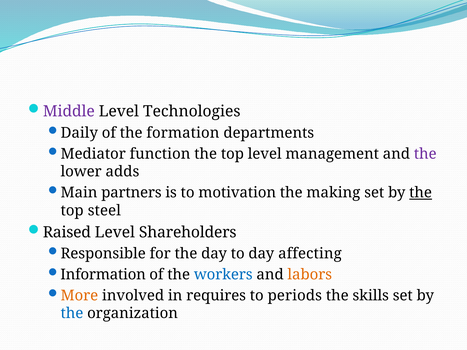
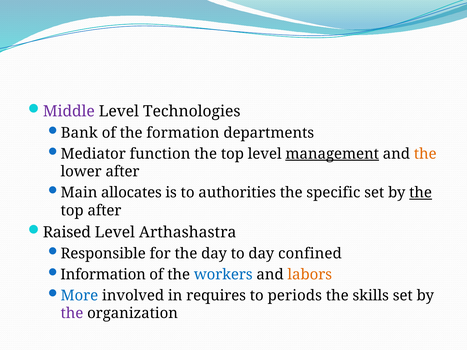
Daily: Daily -> Bank
management underline: none -> present
the at (425, 154) colour: purple -> orange
lower adds: adds -> after
partners: partners -> allocates
motivation: motivation -> authorities
making: making -> specific
top steel: steel -> after
Shareholders: Shareholders -> Arthashastra
affecting: affecting -> confined
More colour: orange -> blue
the at (72, 314) colour: blue -> purple
